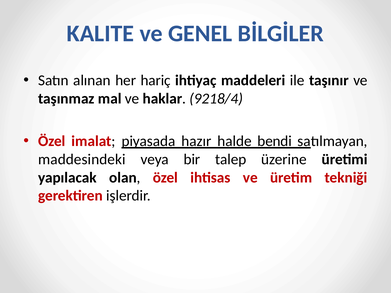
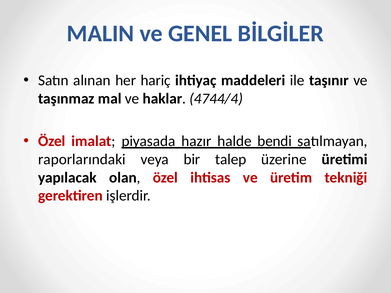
KALITE: KALITE -> MALIN
9218/4: 9218/4 -> 4744/4
maddesindeki: maddesindeki -> raporlarındaki
